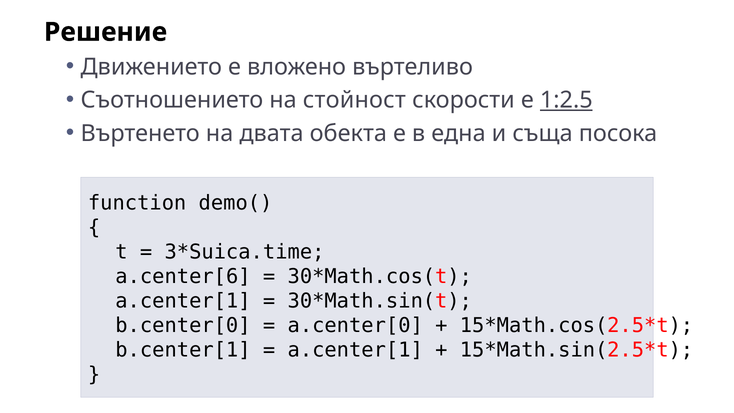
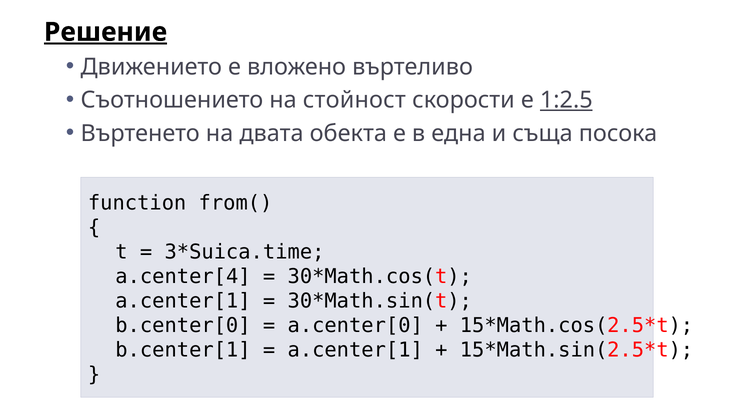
Решение underline: none -> present
demo(: demo( -> from(
a.center[6: a.center[6 -> a.center[4
